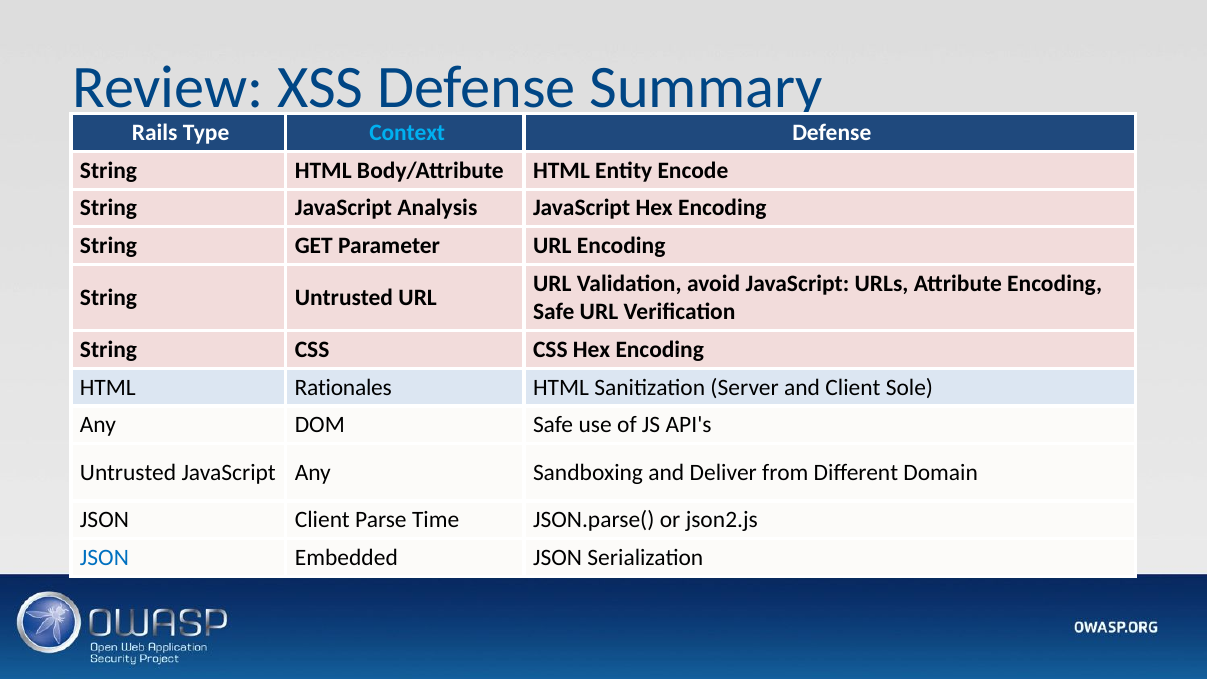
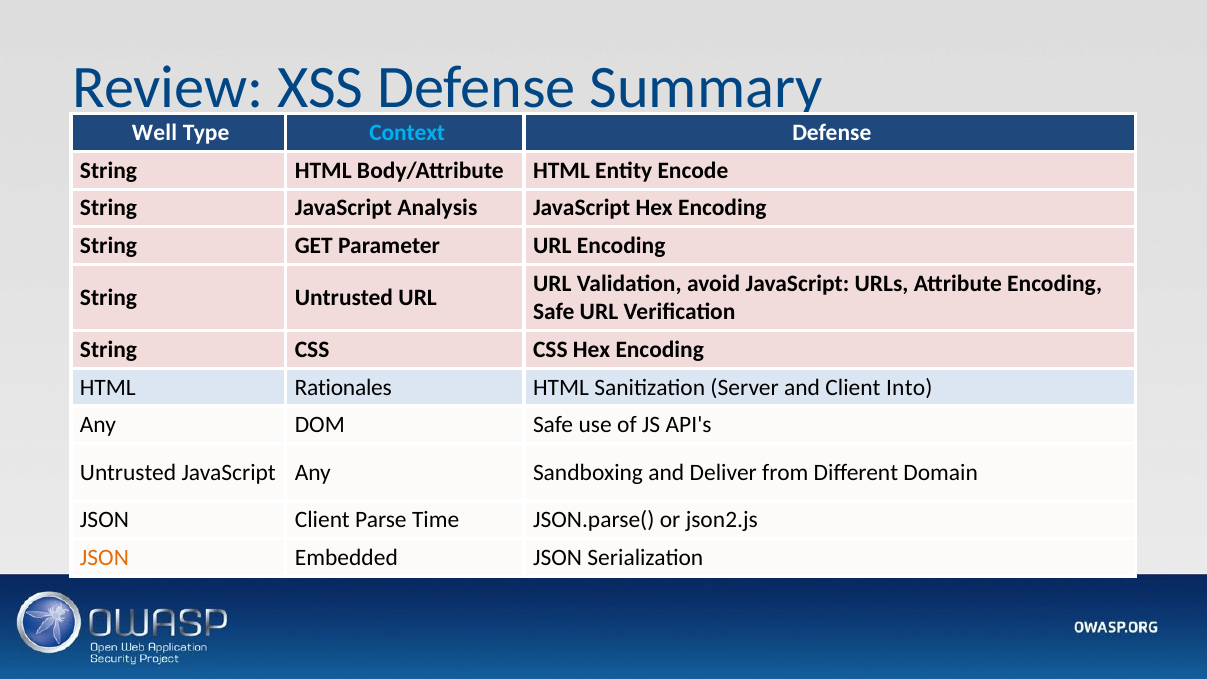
Rails: Rails -> Well
Sole: Sole -> Into
JSON at (104, 558) colour: blue -> orange
